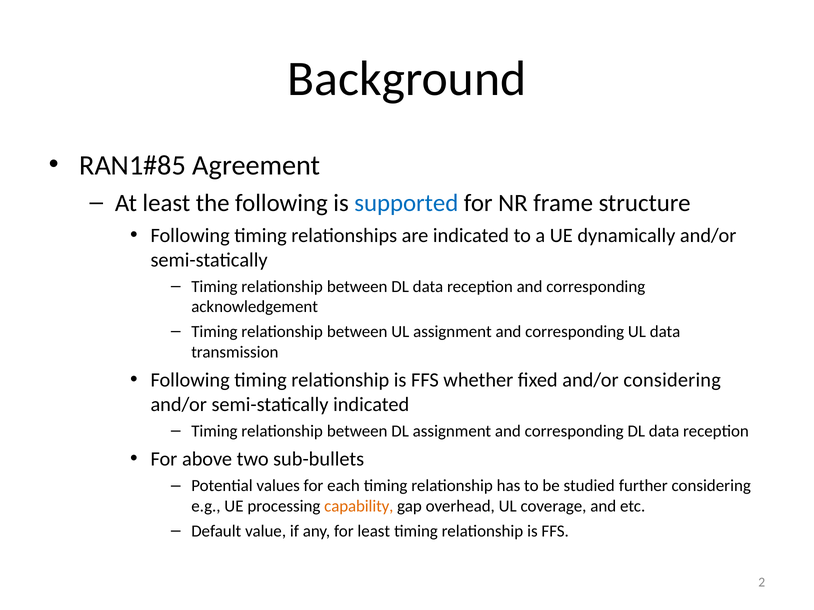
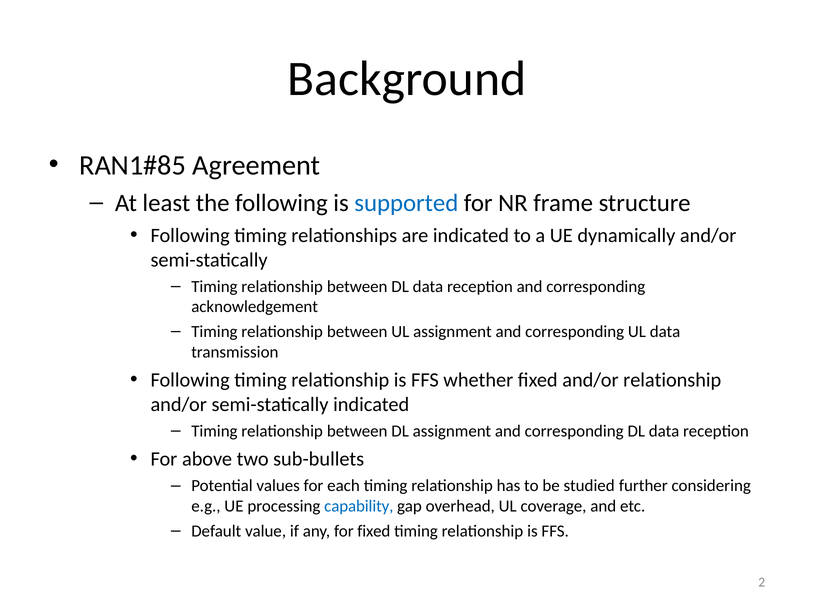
and/or considering: considering -> relationship
capability colour: orange -> blue
for least: least -> fixed
